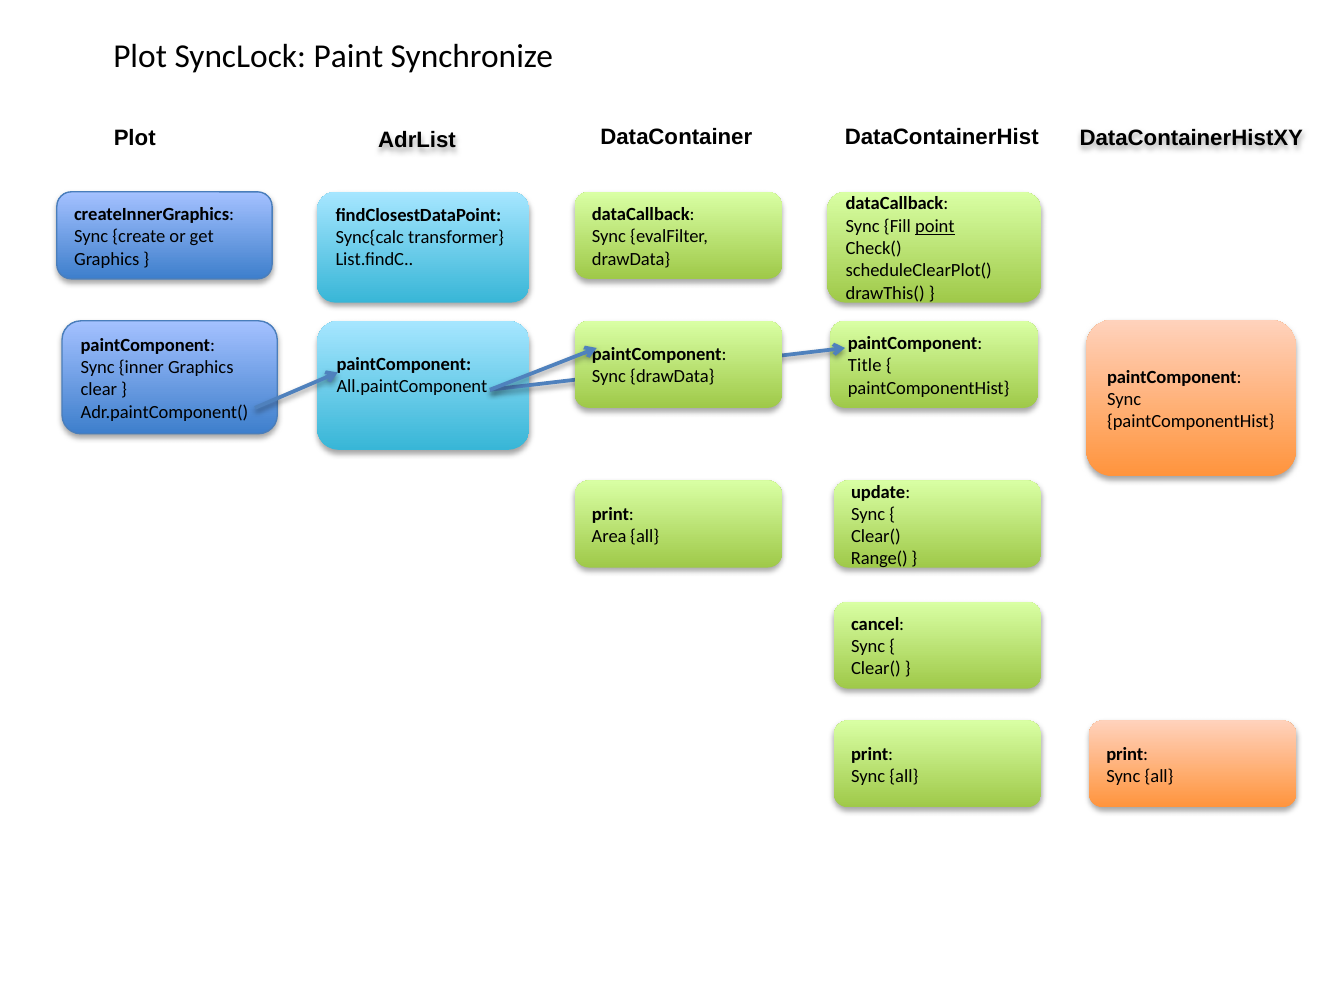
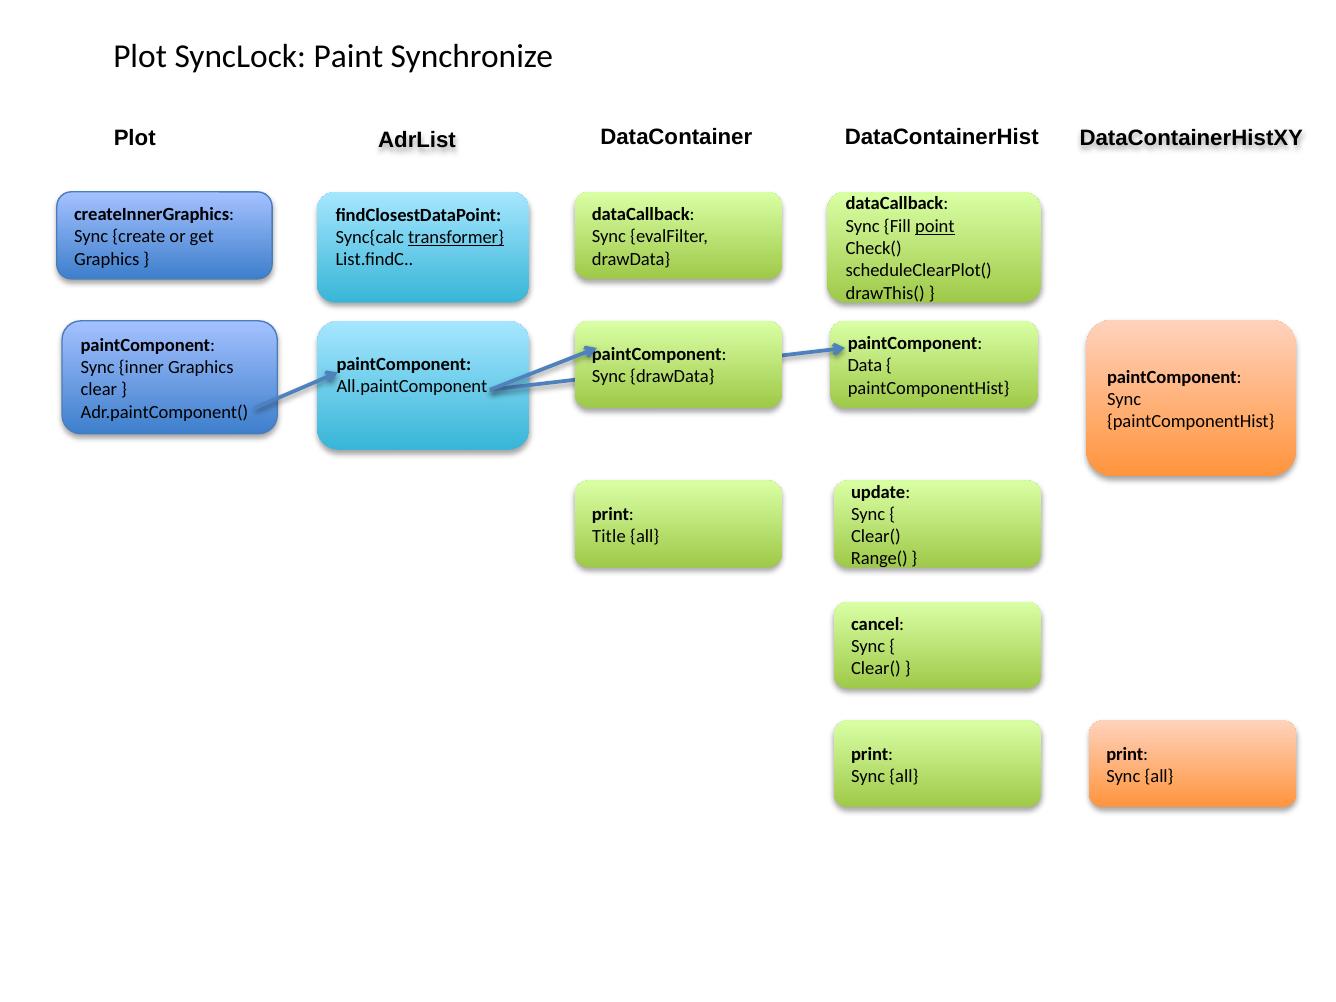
transformer underline: none -> present
Title: Title -> Data
Area: Area -> Title
